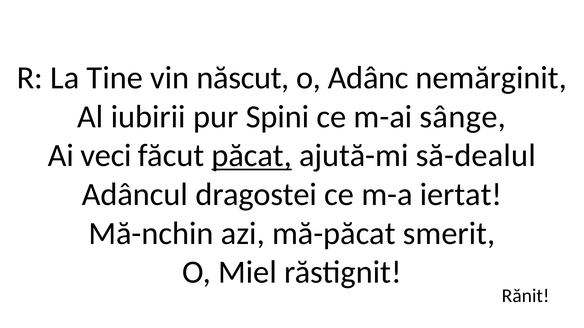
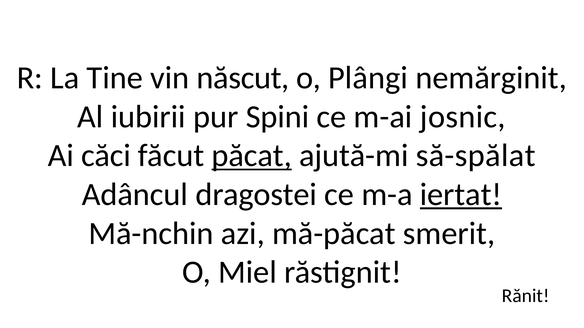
Adânc: Adânc -> Plângi
sânge: sânge -> josnic
veci: veci -> căci
să-dealul: să-dealul -> să-spălat
iertat underline: none -> present
